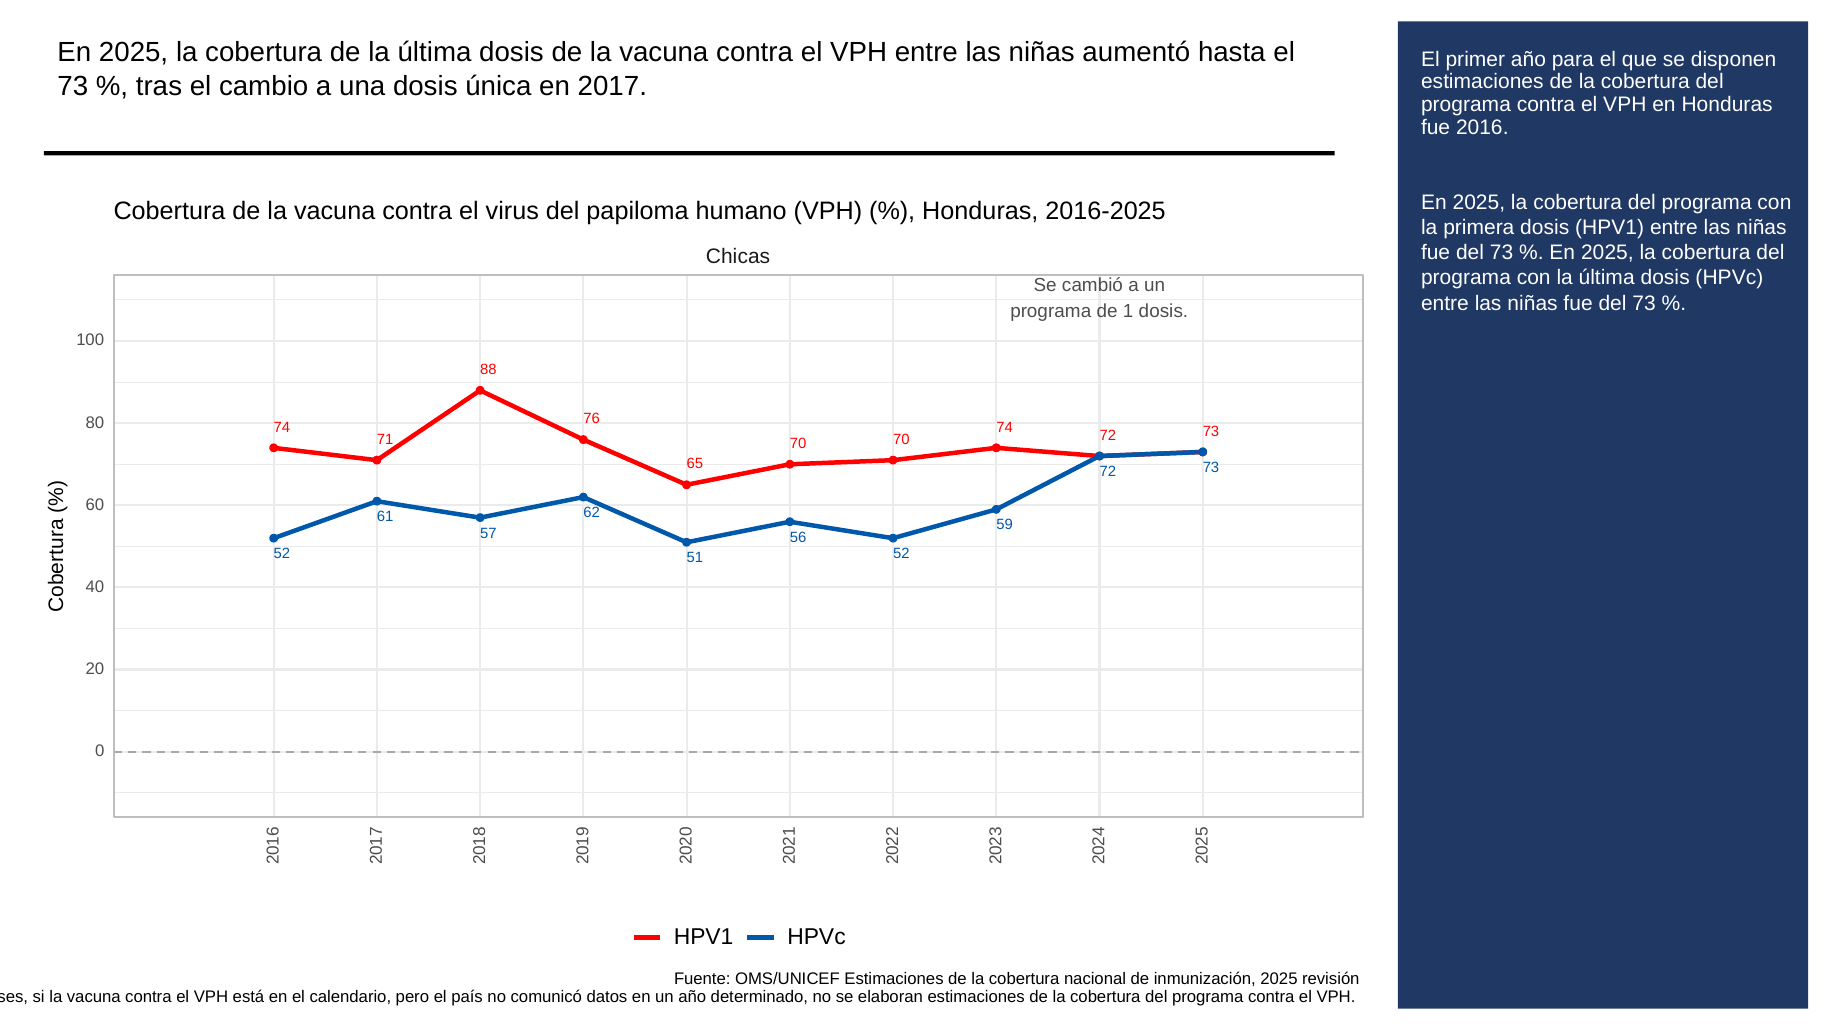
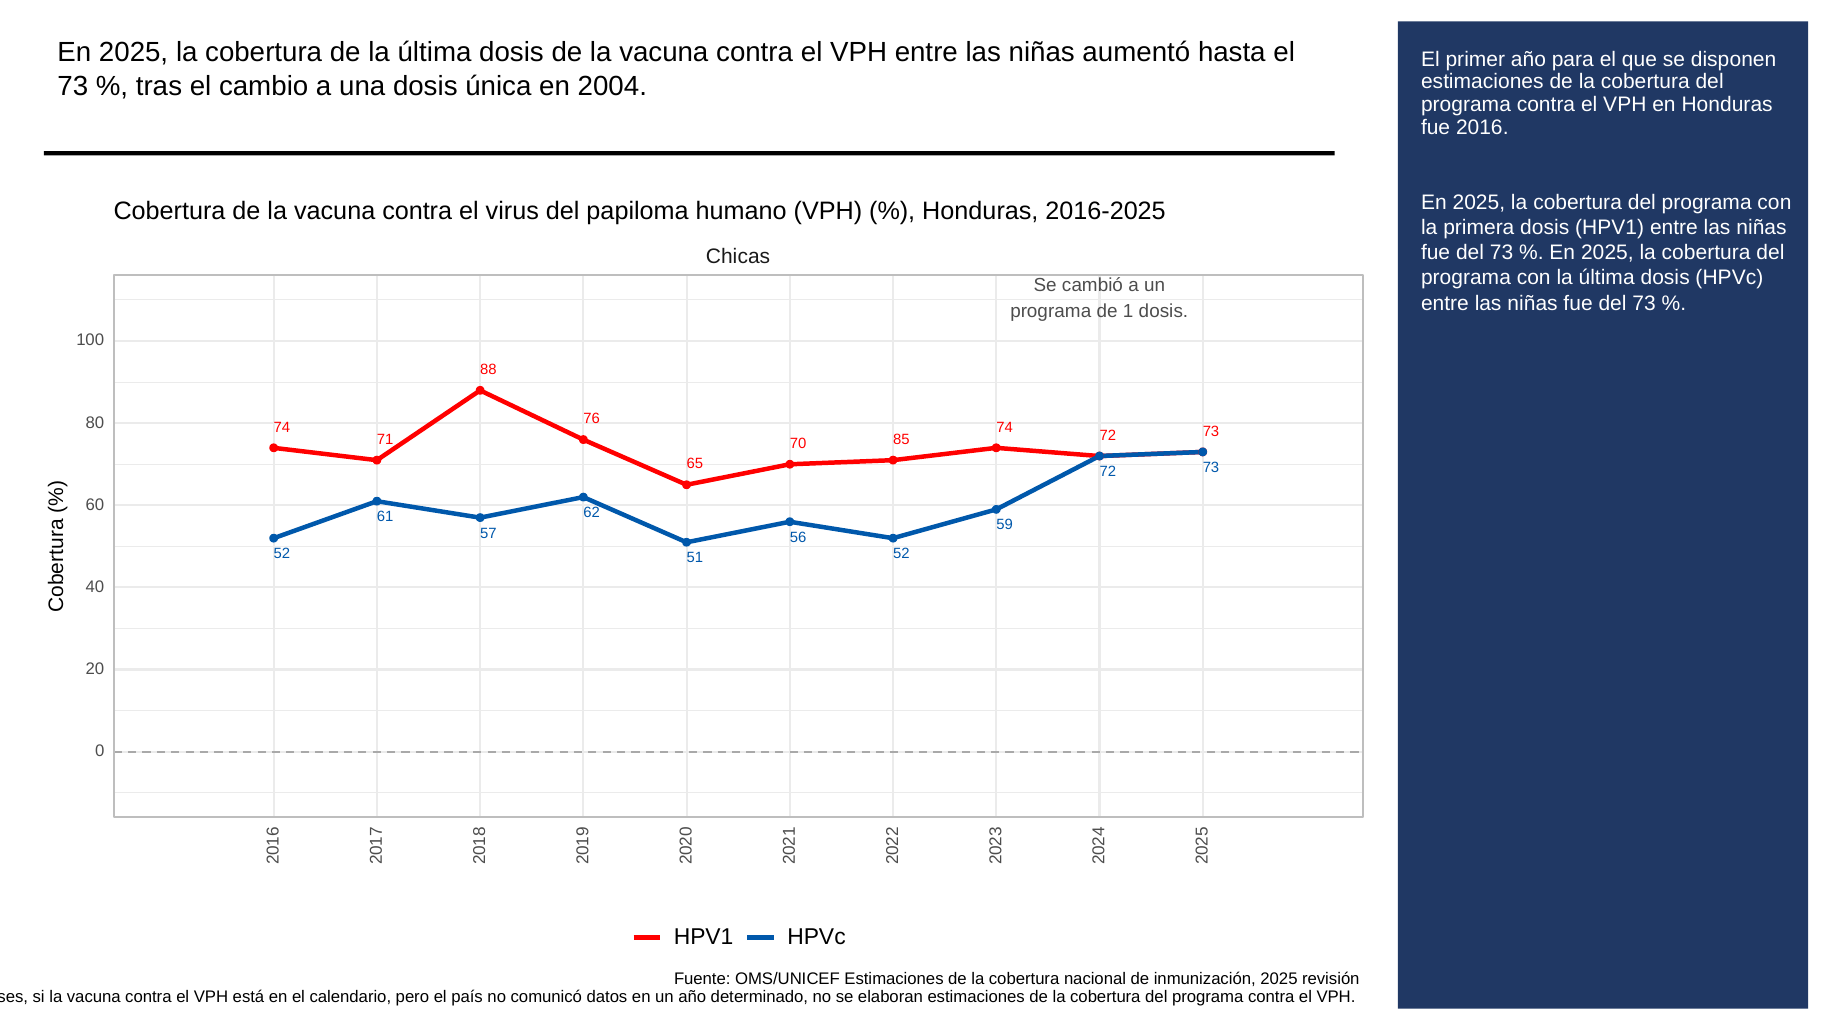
2017: 2017 -> 2004
70 70: 70 -> 85
